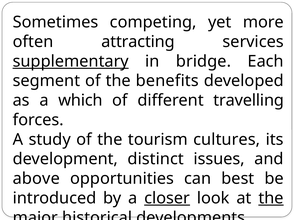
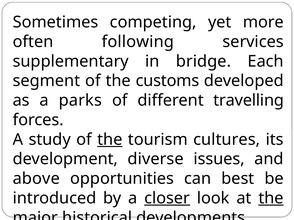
attracting: attracting -> following
supplementary underline: present -> none
benefits: benefits -> customs
which: which -> parks
the at (110, 140) underline: none -> present
distinct: distinct -> diverse
